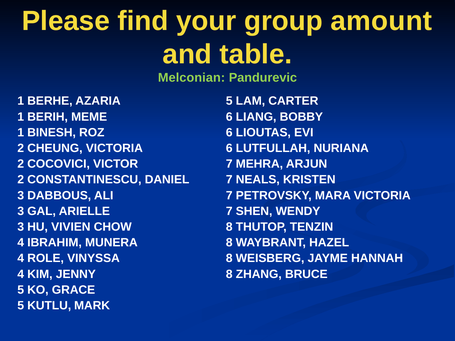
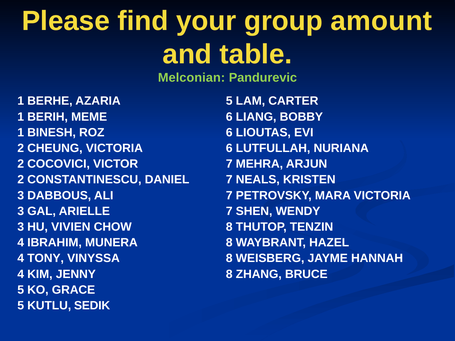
ROLE: ROLE -> TONY
MARK: MARK -> SEDIK
